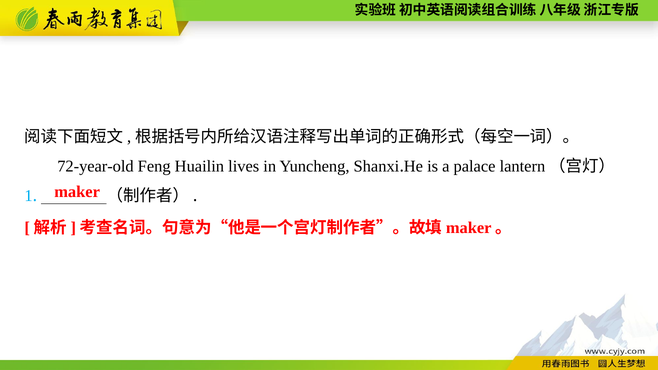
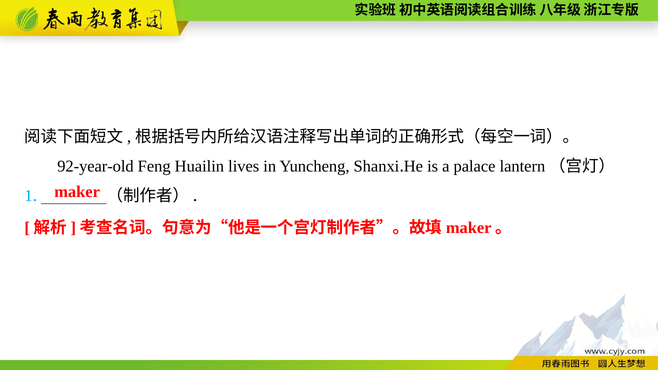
72-year-old: 72-year-old -> 92-year-old
